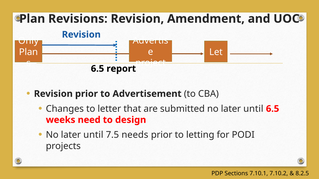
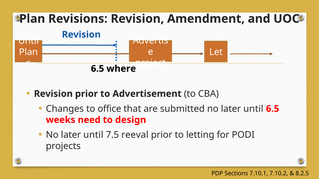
Only at (28, 41): Only -> Until
report: report -> where
letter: letter -> office
needs: needs -> reeval
